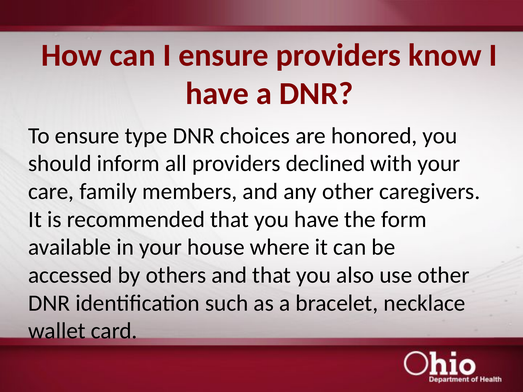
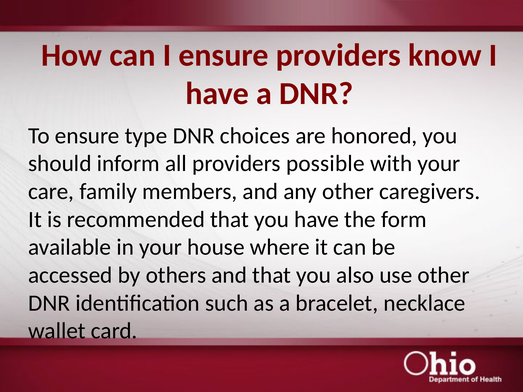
declined: declined -> possible
